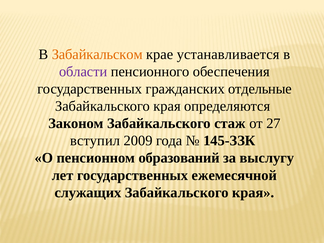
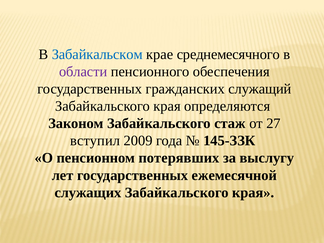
Забайкальском colour: orange -> blue
устанавливается: устанавливается -> среднемесячного
отдельные: отдельные -> служащий
образований: образований -> потерявших
